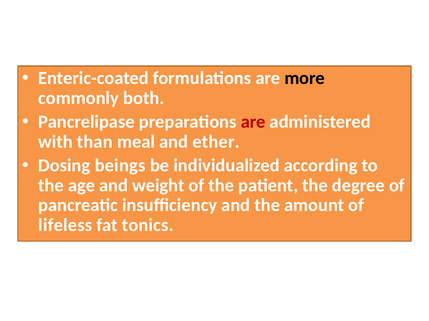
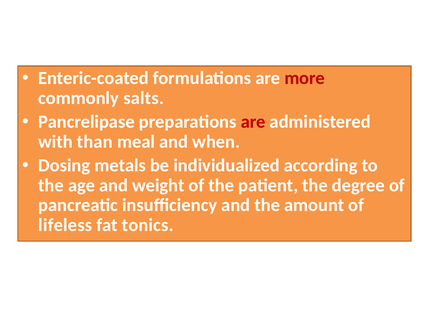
more colour: black -> red
both: both -> salts
ether: ether -> when
beings: beings -> metals
